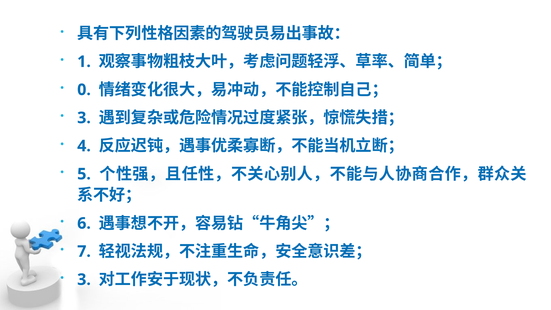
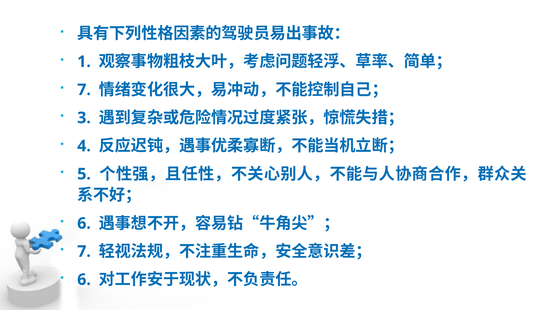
0 at (84, 90): 0 -> 7
3 at (84, 280): 3 -> 6
